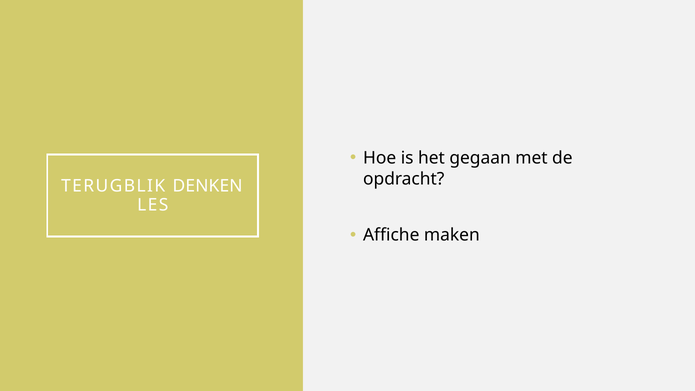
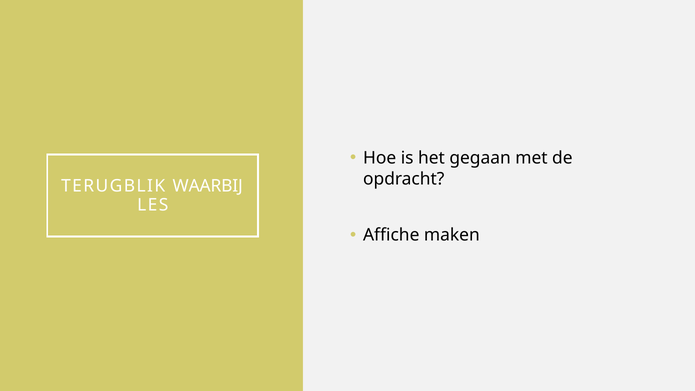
DENKEN: DENKEN -> WAARBIJ
